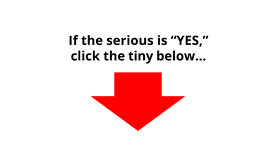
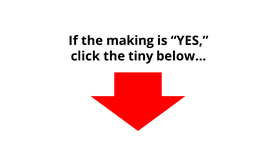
serious: serious -> making
